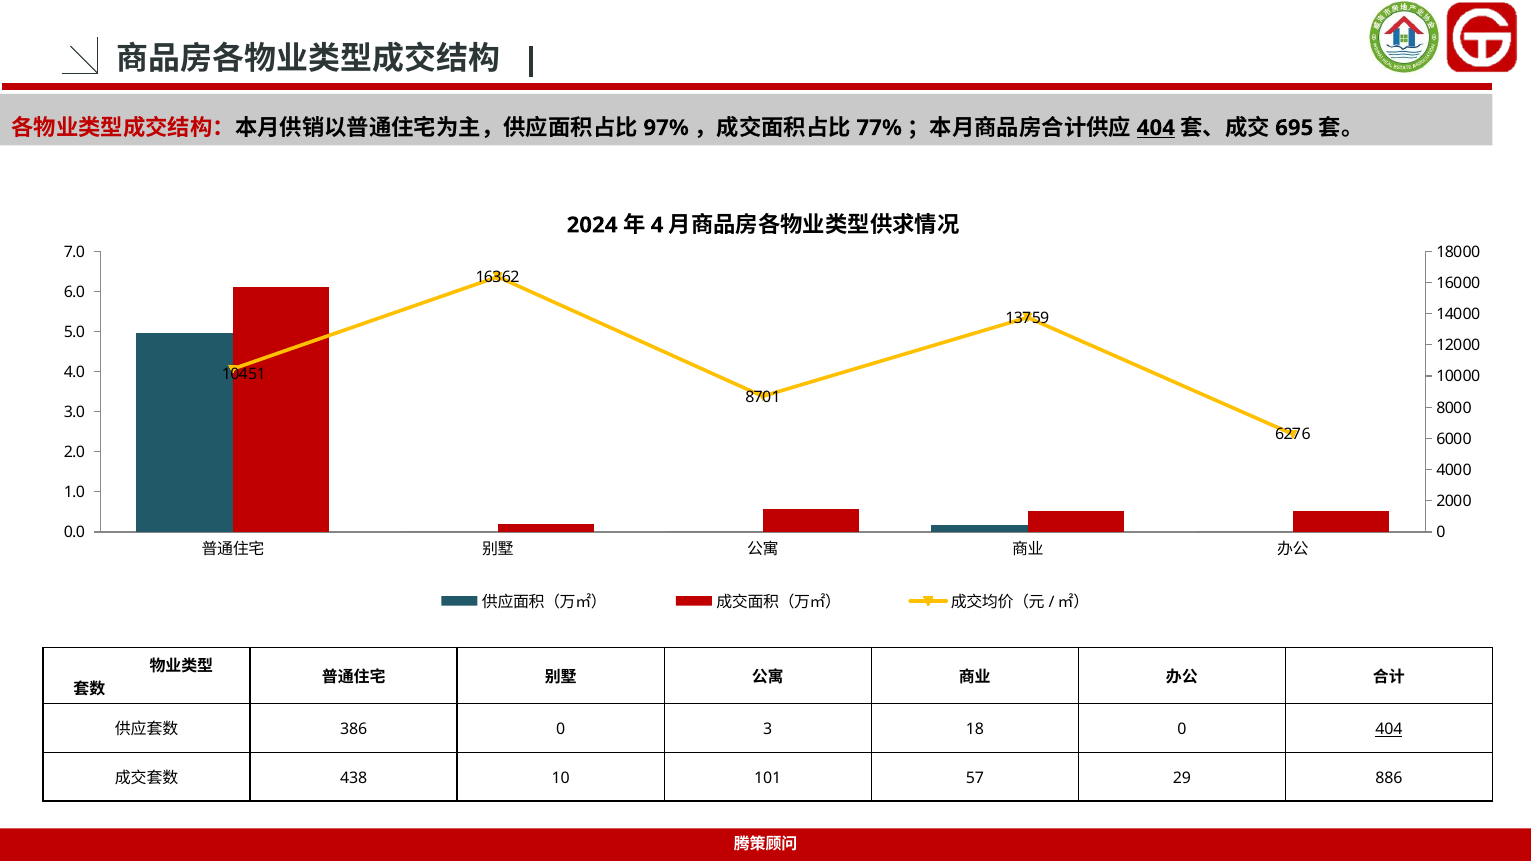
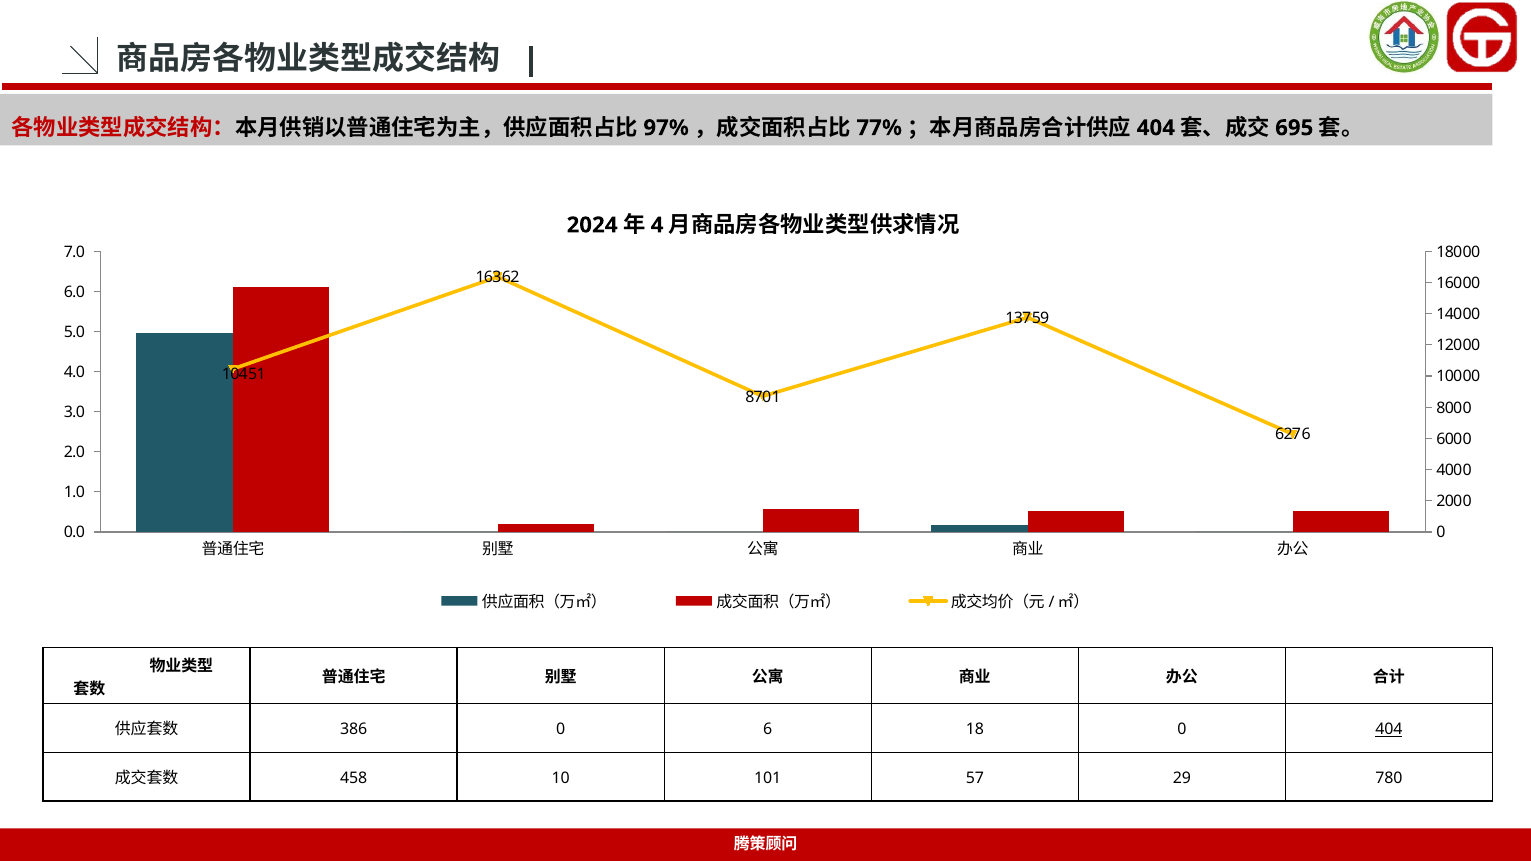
404 at (1156, 128) underline: present -> none
3: 3 -> 6
438: 438 -> 458
886: 886 -> 780
